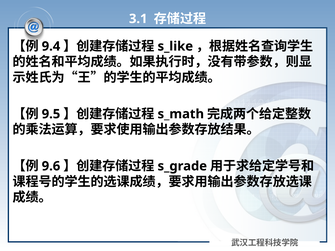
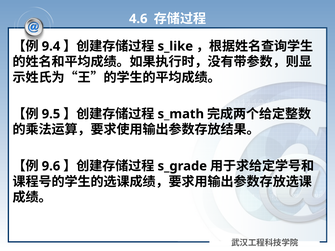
3.1: 3.1 -> 4.6
